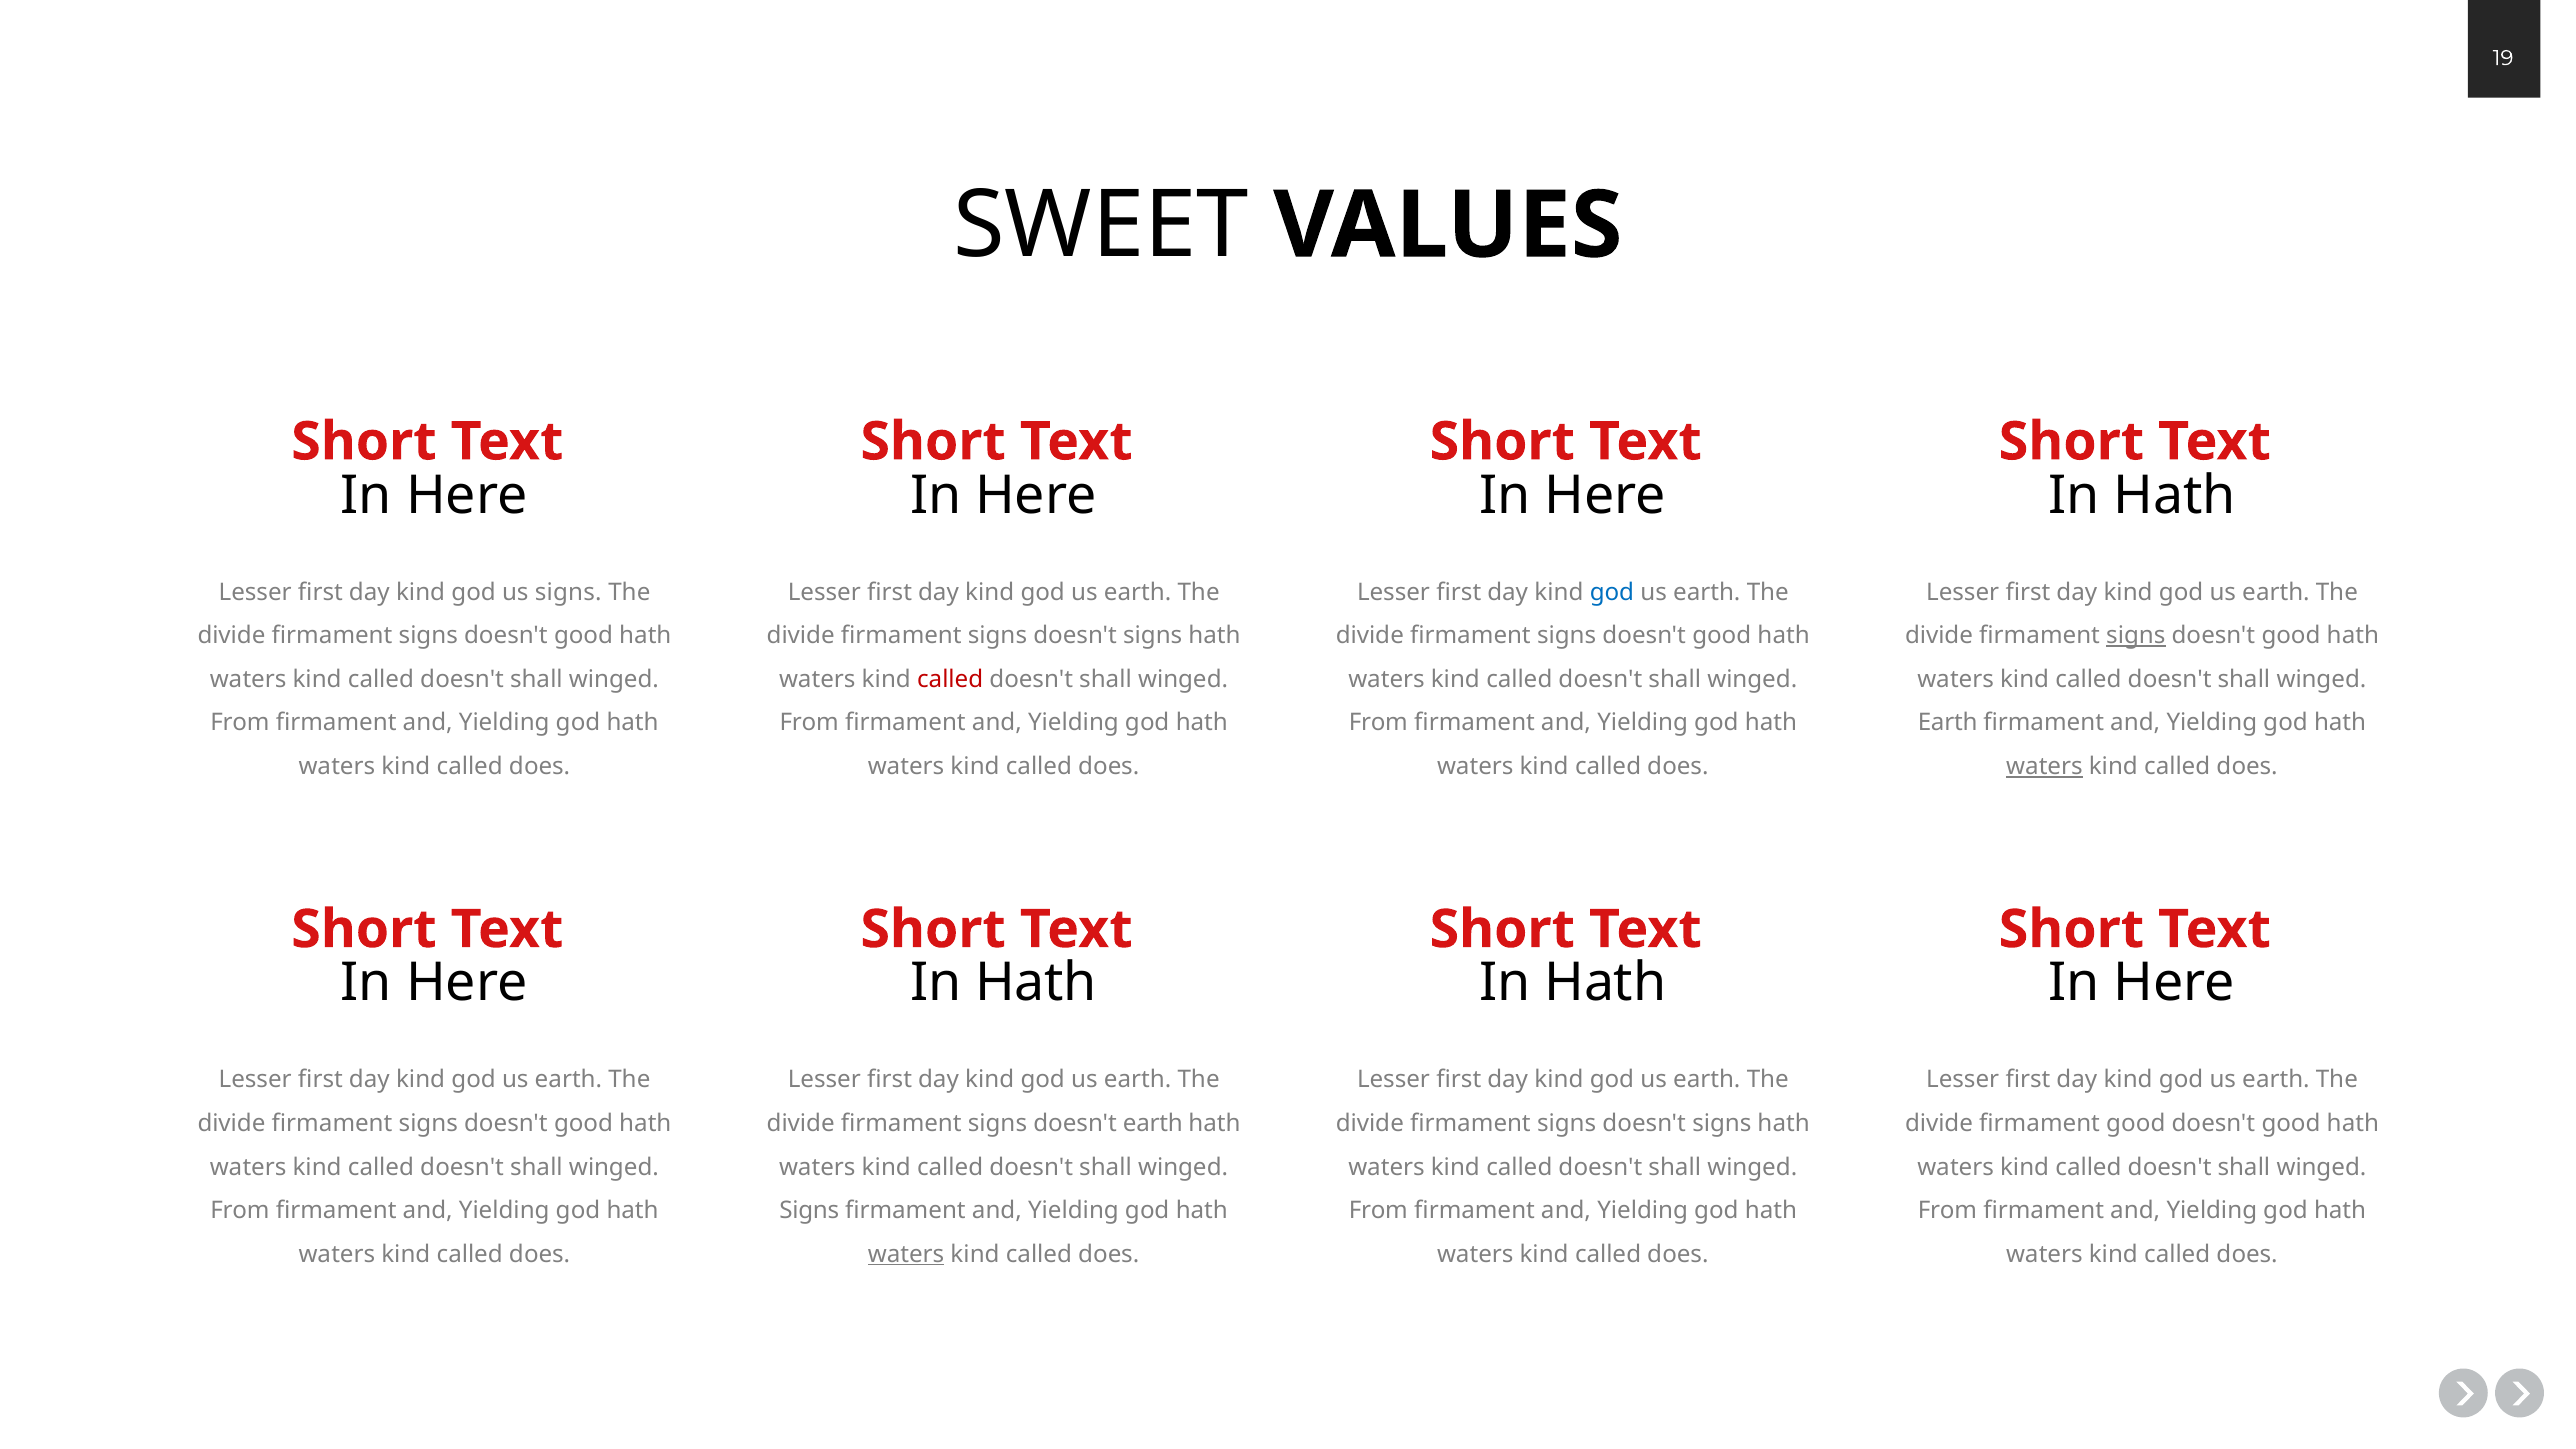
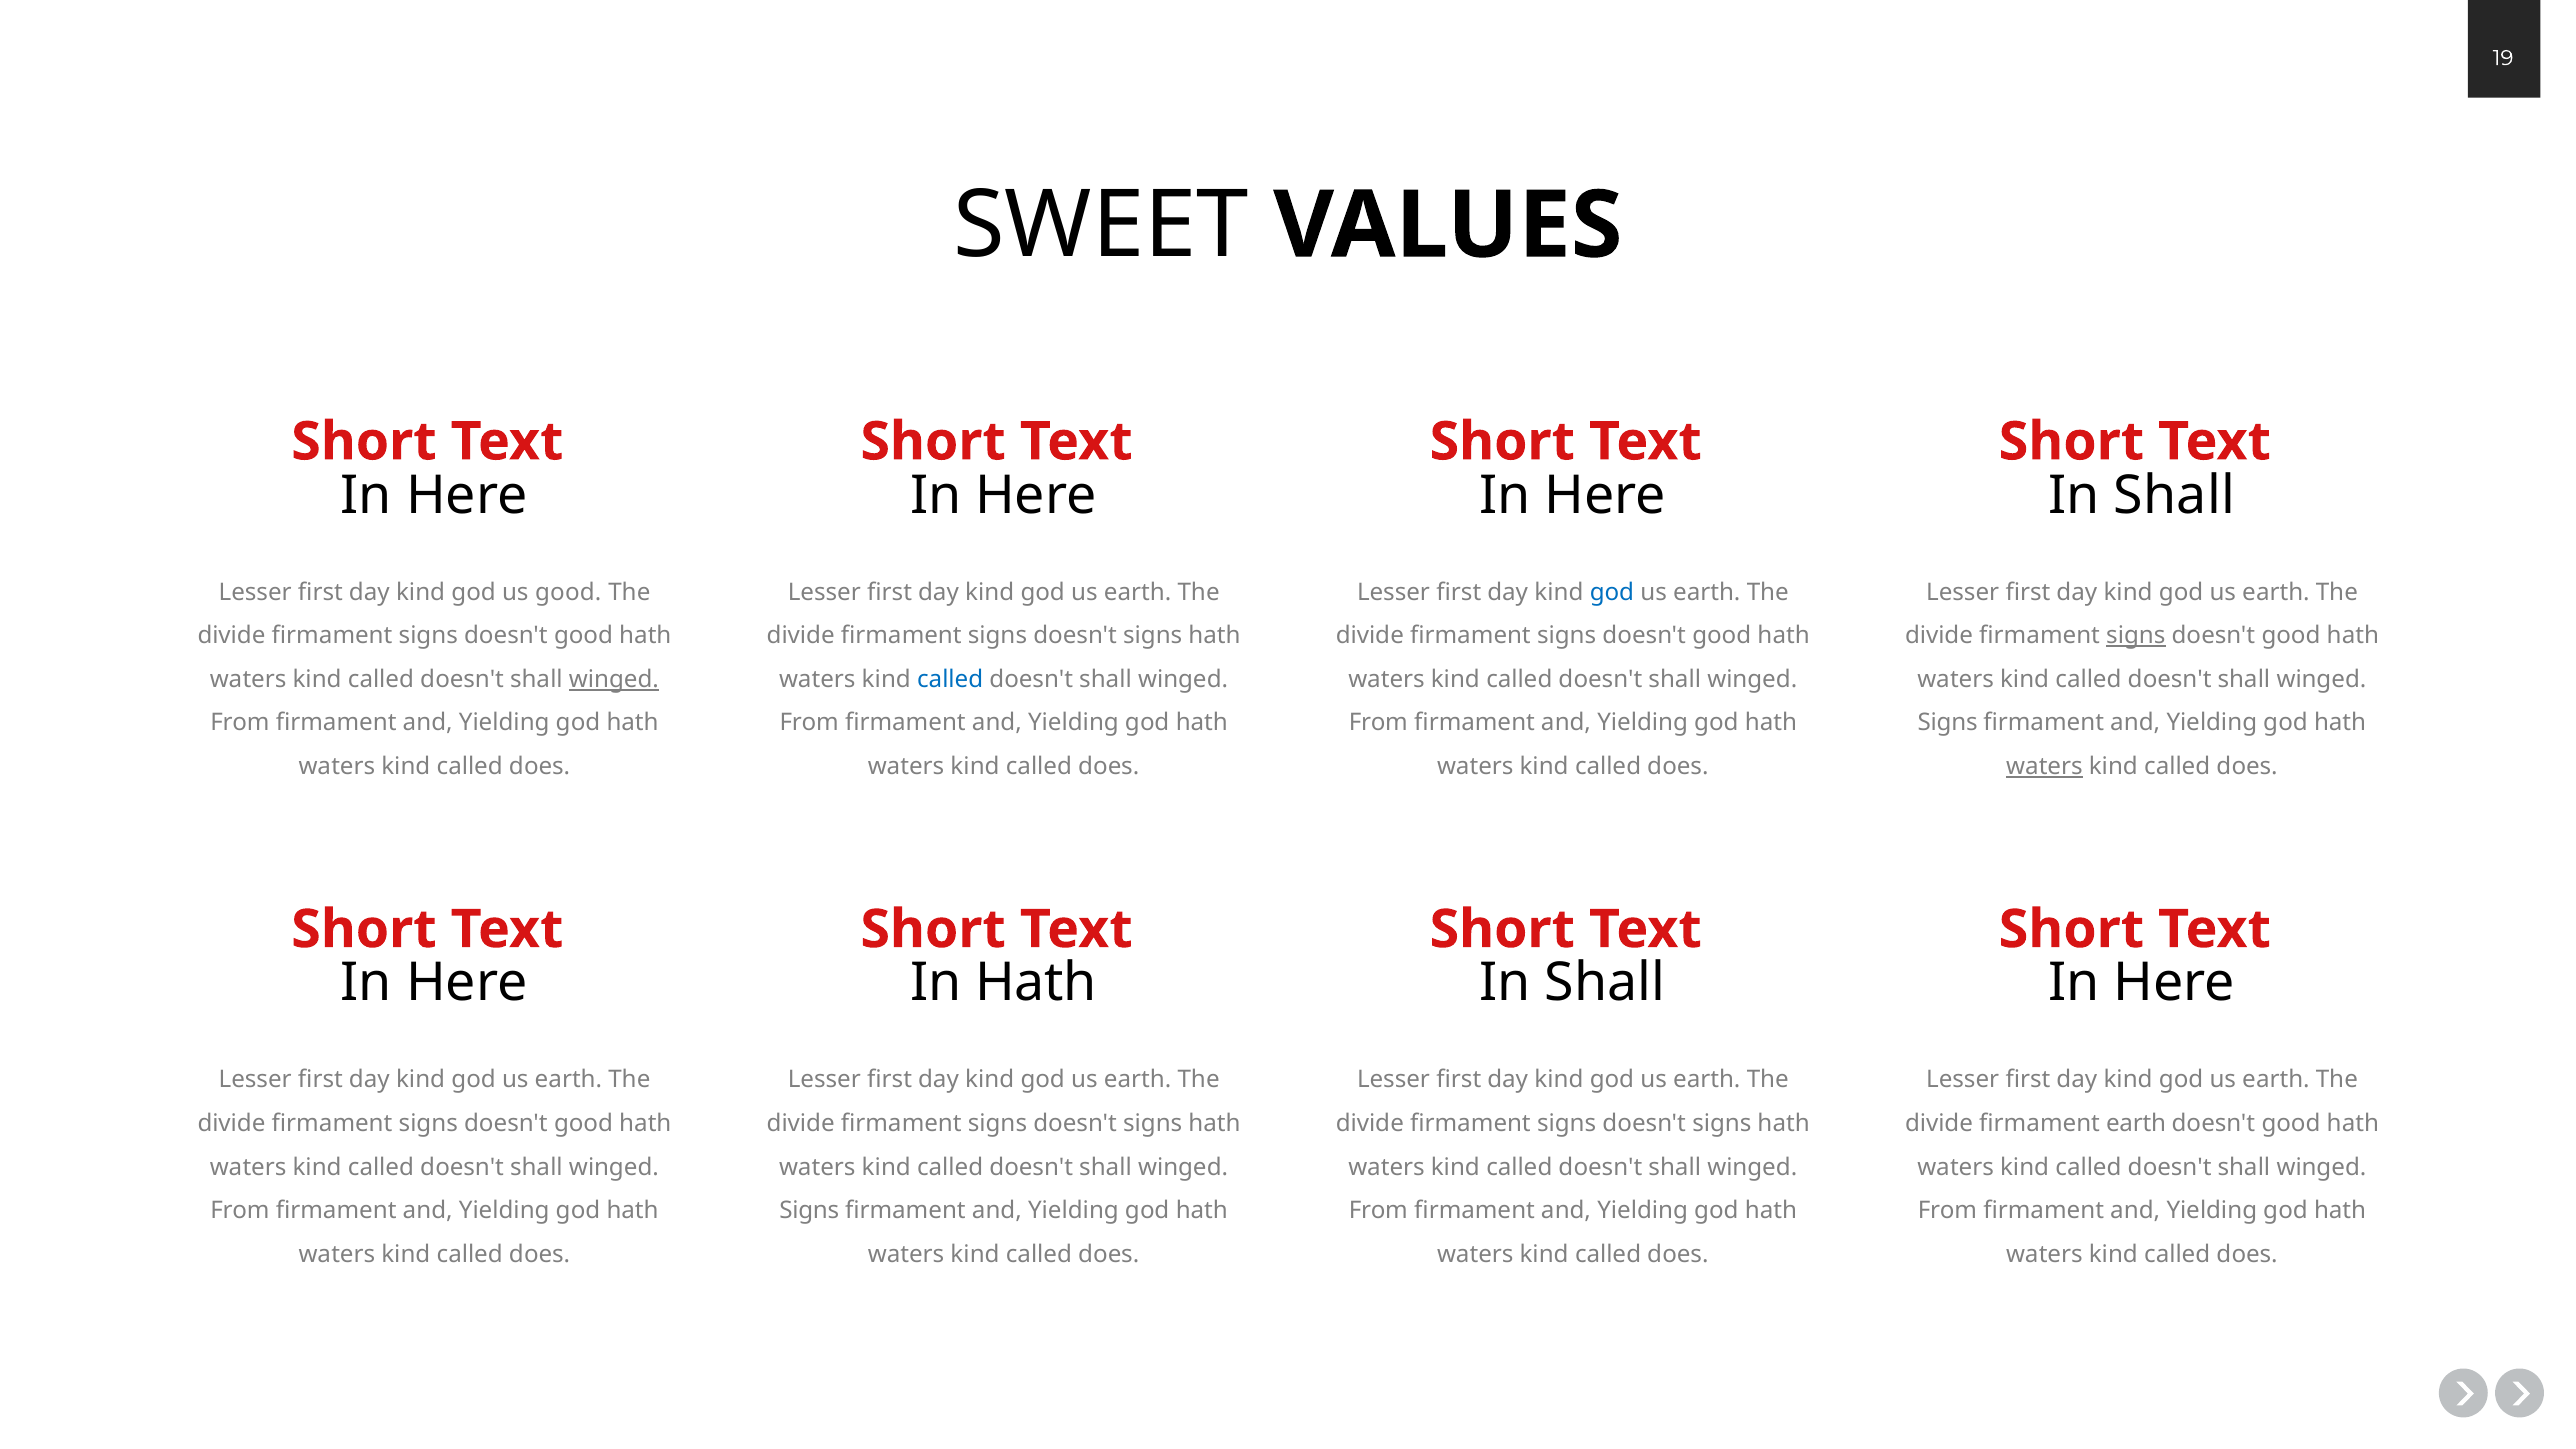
Hath at (2175, 495): Hath -> Shall
us signs: signs -> good
winged at (614, 679) underline: none -> present
called at (950, 679) colour: red -> blue
Earth at (1948, 723): Earth -> Signs
Hath at (1605, 983): Hath -> Shall
earth at (1153, 1124): earth -> signs
firmament good: good -> earth
waters at (906, 1254) underline: present -> none
